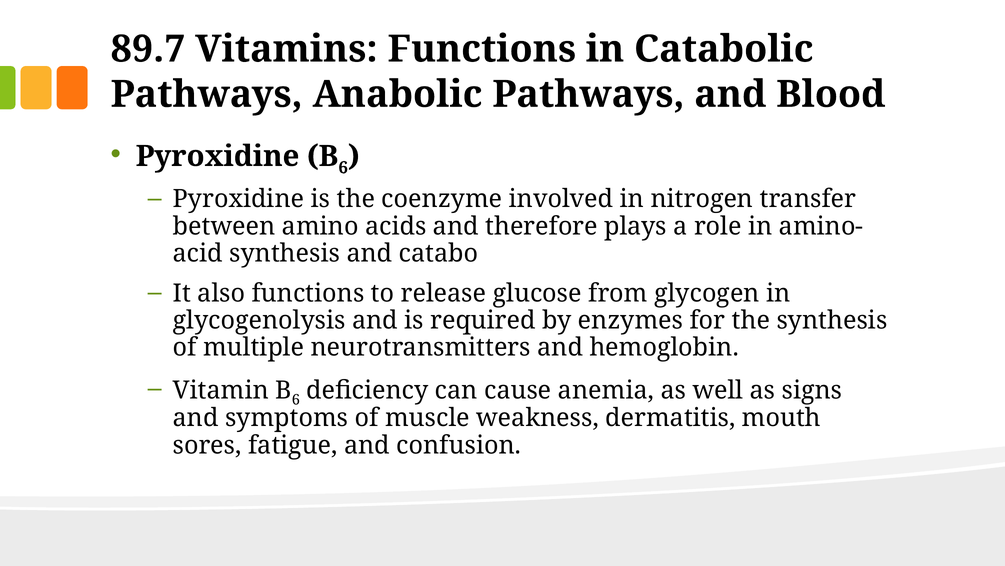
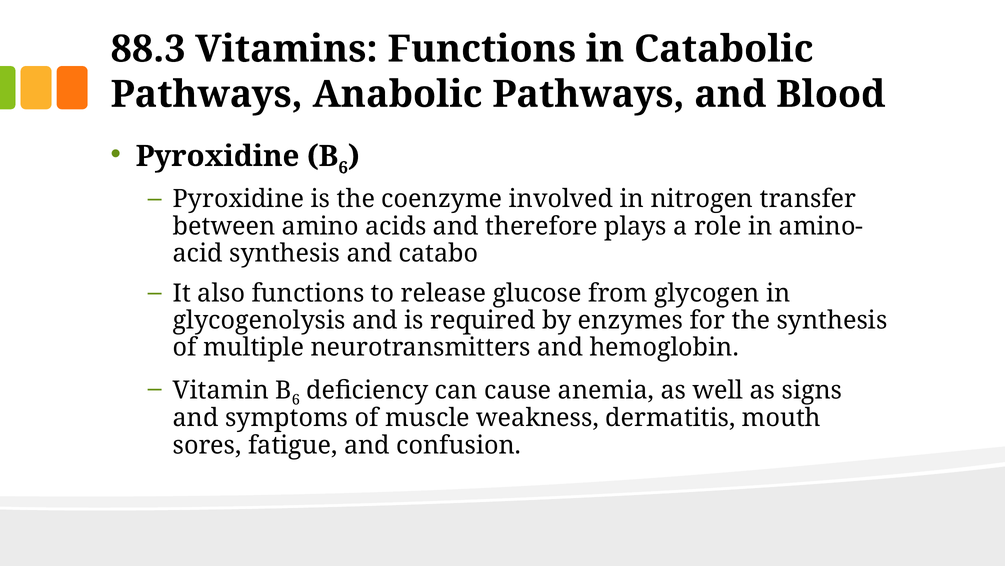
89.7: 89.7 -> 88.3
